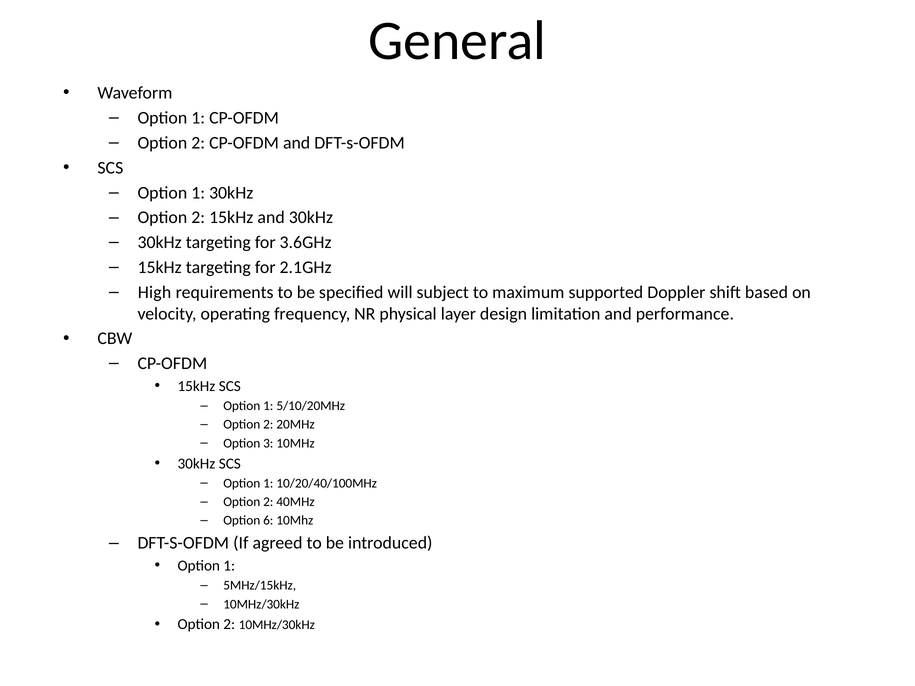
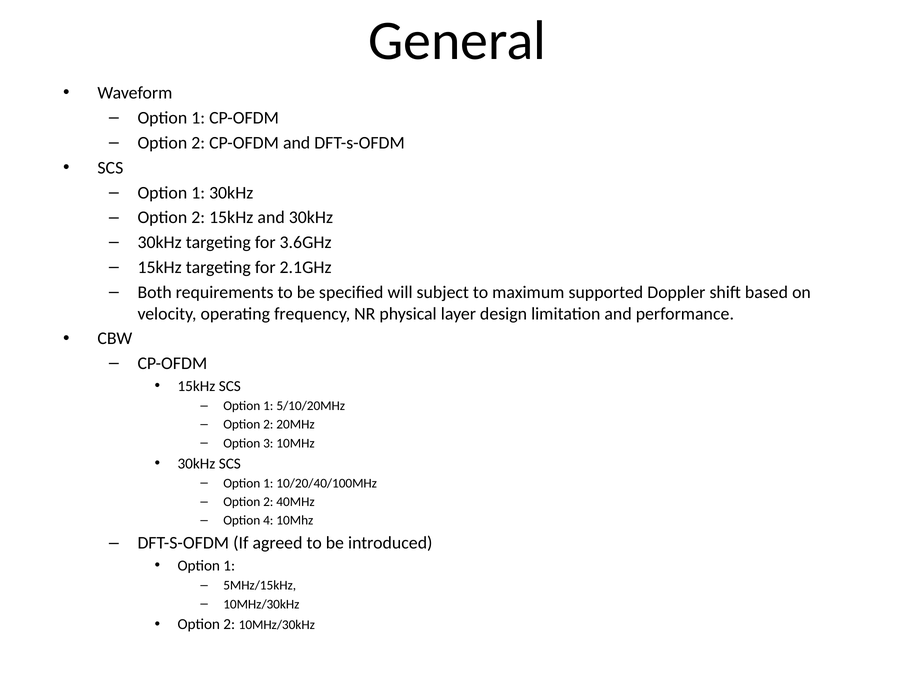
High: High -> Both
6: 6 -> 4
